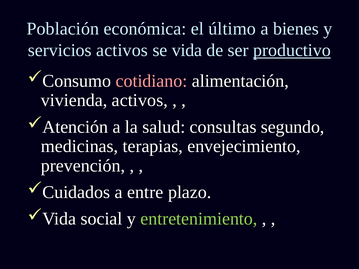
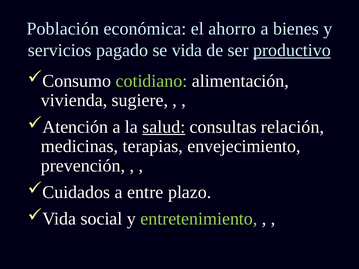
último: último -> ahorro
servicios activos: activos -> pagado
cotidiano colour: pink -> light green
vivienda activos: activos -> sugiere
salud underline: none -> present
segundo: segundo -> relación
